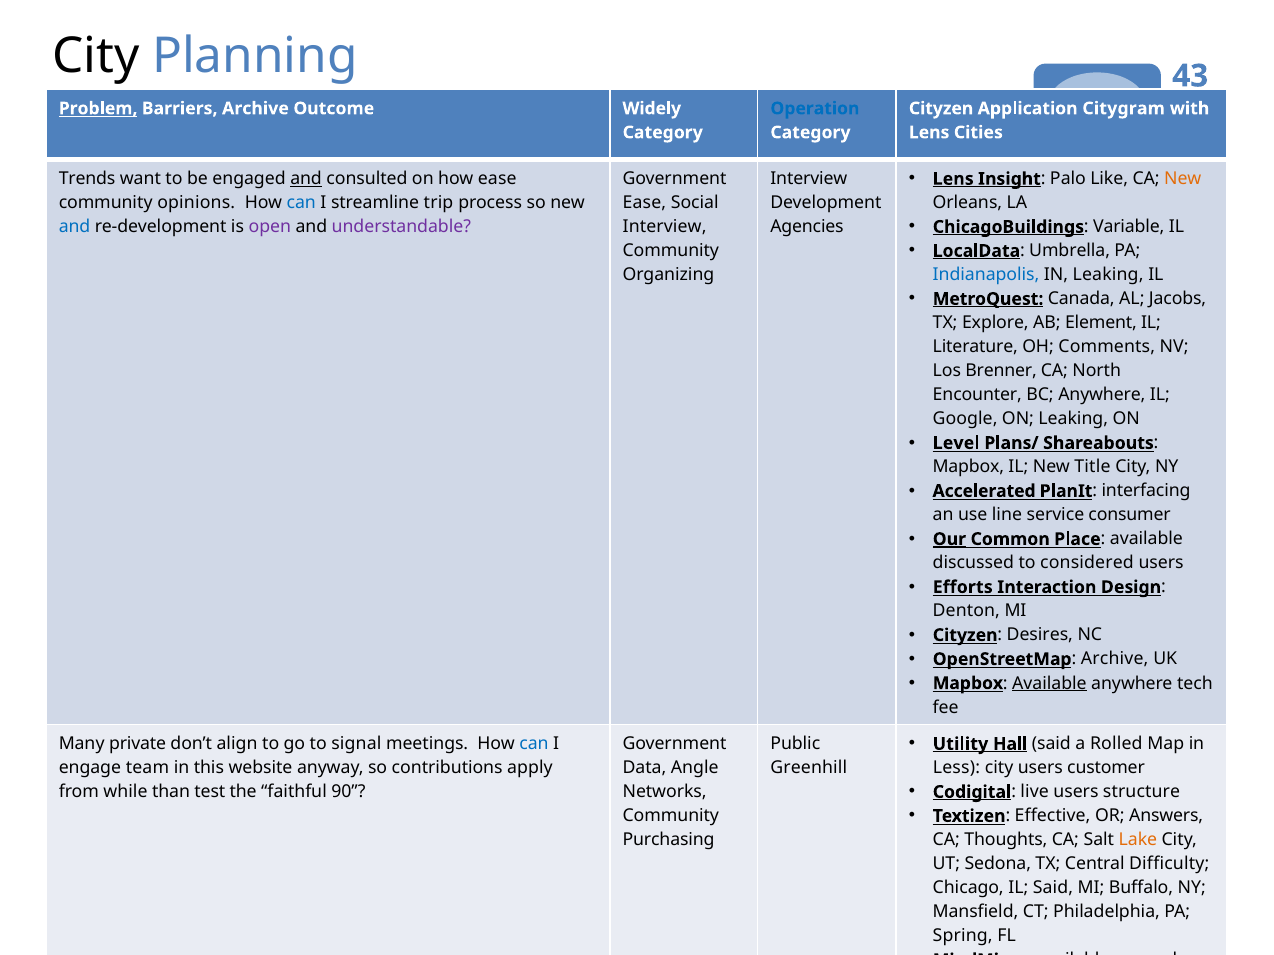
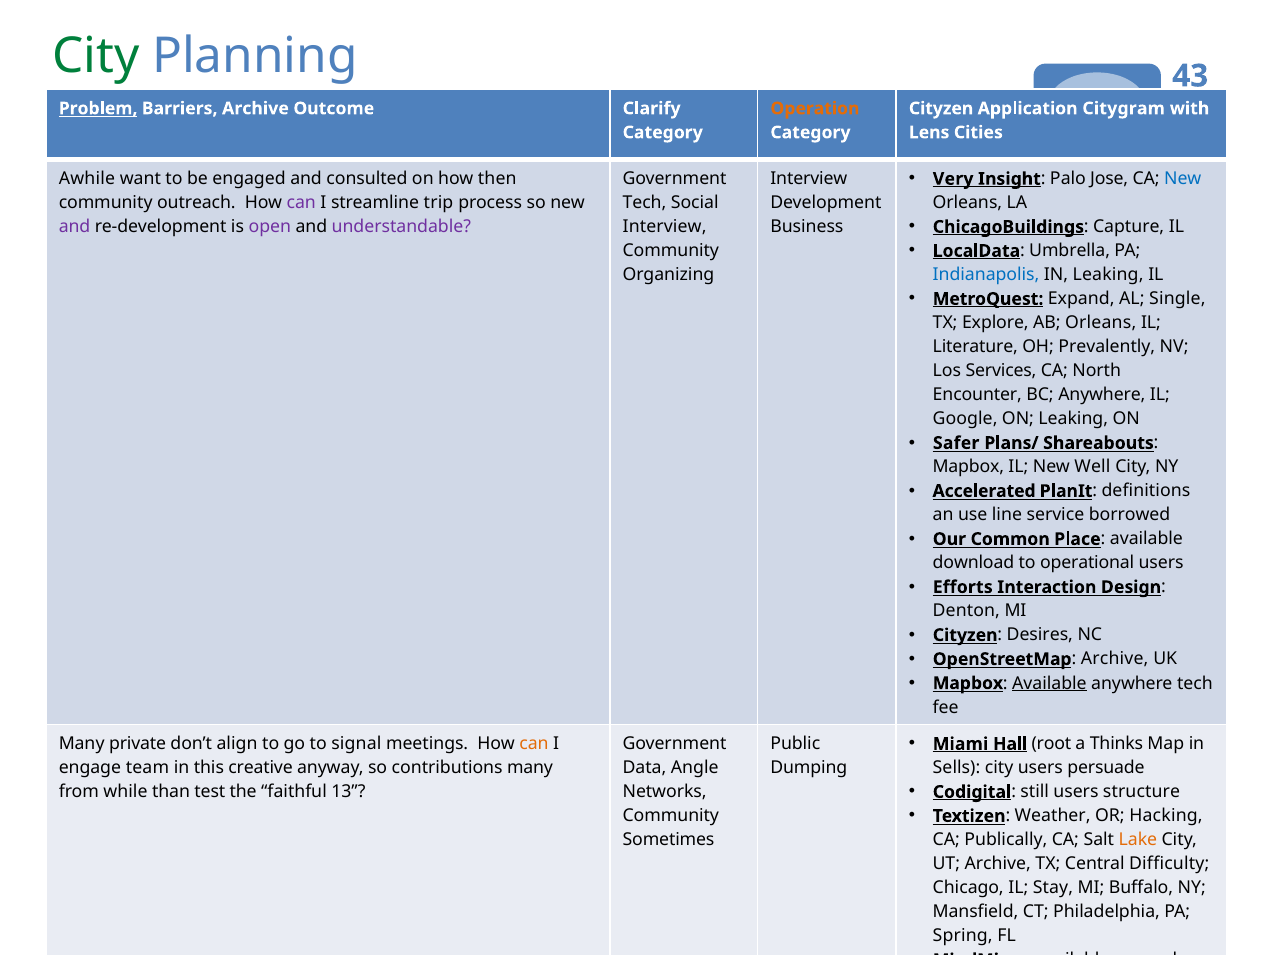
City at (96, 56) colour: black -> green
Widely: Widely -> Clarify
Operation colour: blue -> orange
Lens at (953, 179): Lens -> Very
Like: Like -> Jose
New at (1183, 179) colour: orange -> blue
Trends: Trends -> Awhile
and at (306, 179) underline: present -> none
how ease: ease -> then
opinions: opinions -> outreach
can at (301, 203) colour: blue -> purple
Ease at (644, 203): Ease -> Tech
Variable: Variable -> Capture
and at (75, 227) colour: blue -> purple
Agencies: Agencies -> Business
Canada: Canada -> Expand
Jacobs: Jacobs -> Single
AB Element: Element -> Orleans
Comments: Comments -> Prevalently
Brenner: Brenner -> Services
Level: Level -> Safer
Title: Title -> Well
interfacing: interfacing -> definitions
consumer: consumer -> borrowed
Our underline: present -> none
discussed: discussed -> download
considered: considered -> operational
Utility: Utility -> Miami
Hall said: said -> root
Rolled: Rolled -> Thinks
can at (534, 744) colour: blue -> orange
website: website -> creative
contributions apply: apply -> many
Greenhill: Greenhill -> Dumping
Less: Less -> Sells
customer: customer -> persuade
live: live -> still
90: 90 -> 13
Effective: Effective -> Weather
Answers: Answers -> Hacking
Purchasing: Purchasing -> Sometimes
Thoughts: Thoughts -> Publically
UT Sedona: Sedona -> Archive
IL Said: Said -> Stay
